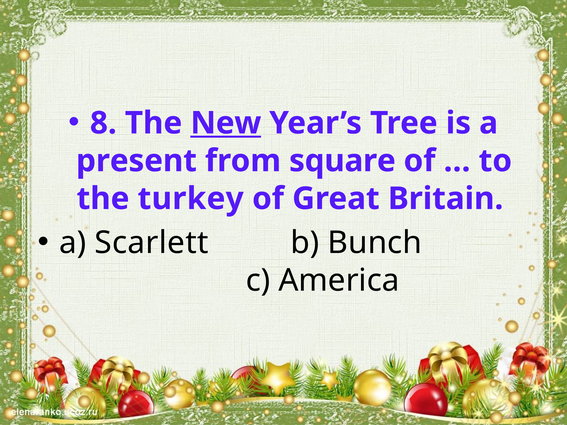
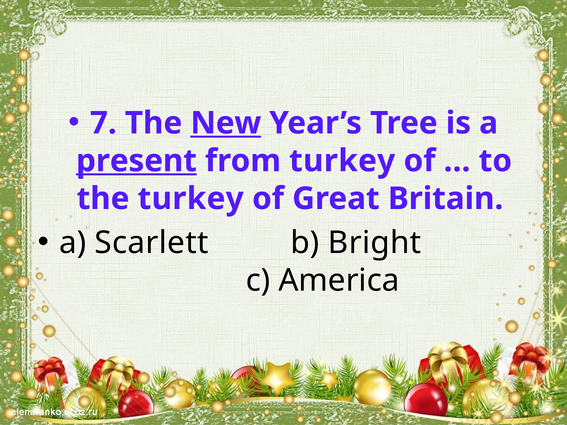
8: 8 -> 7
present underline: none -> present
from square: square -> turkey
Bunch: Bunch -> Bright
